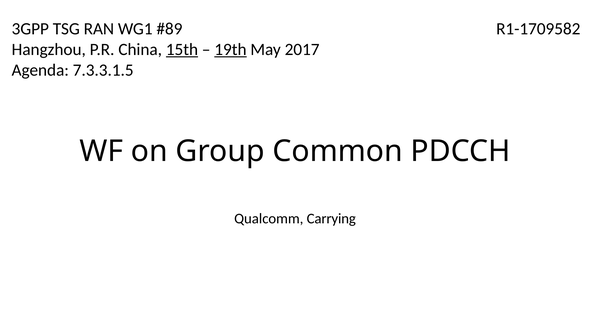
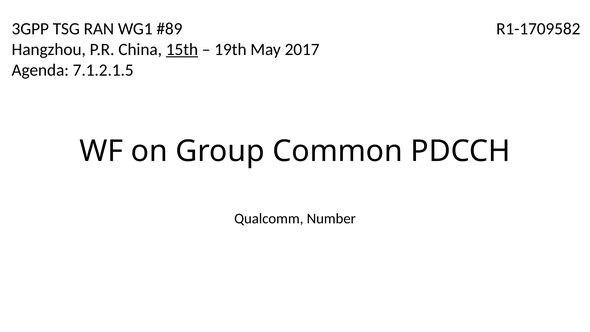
19th underline: present -> none
7.3.3.1.5: 7.3.3.1.5 -> 7.1.2.1.5
Carrying: Carrying -> Number
